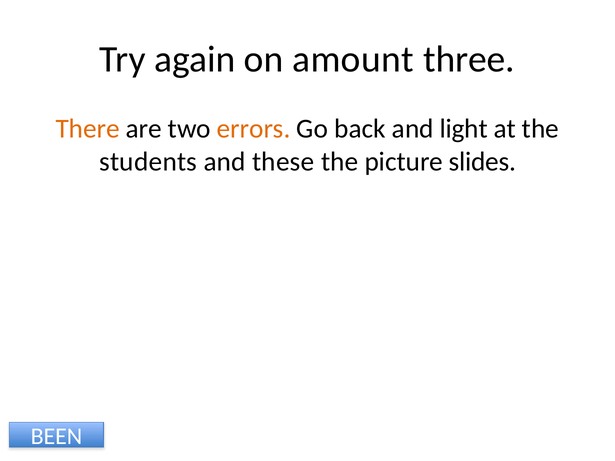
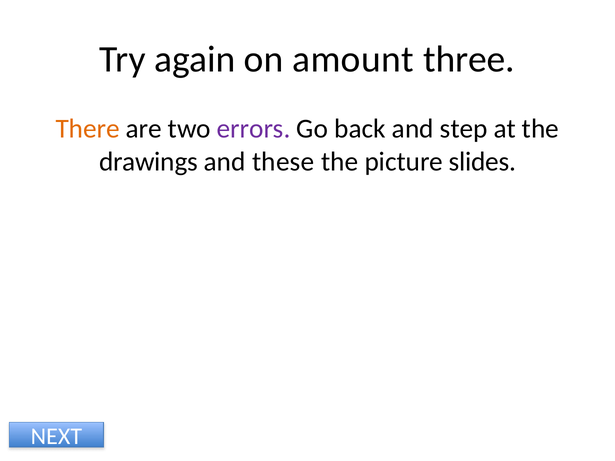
errors colour: orange -> purple
light: light -> step
students: students -> drawings
BEEN: BEEN -> NEXT
